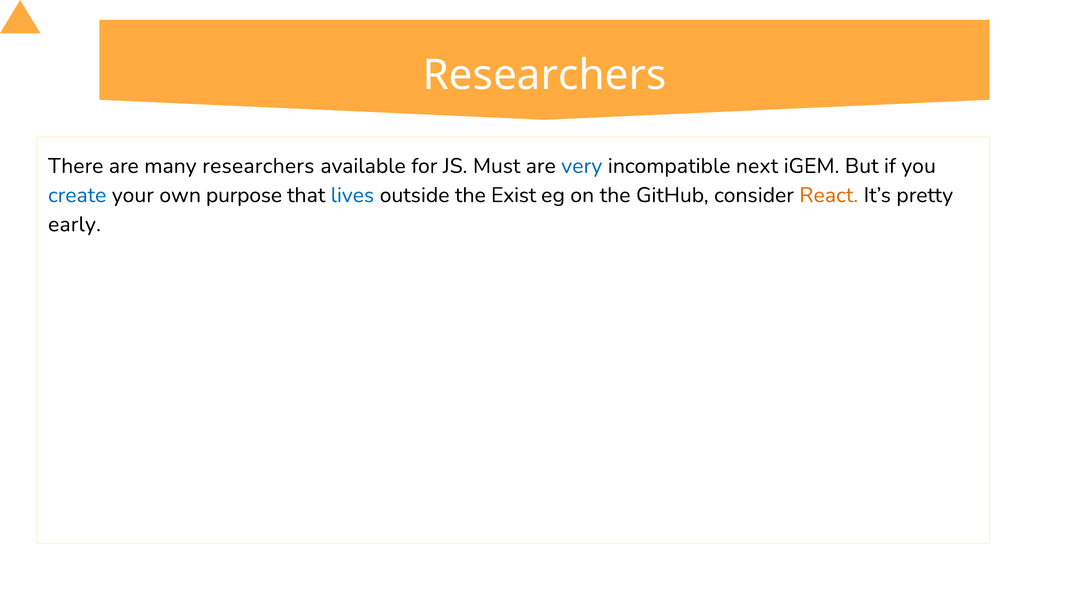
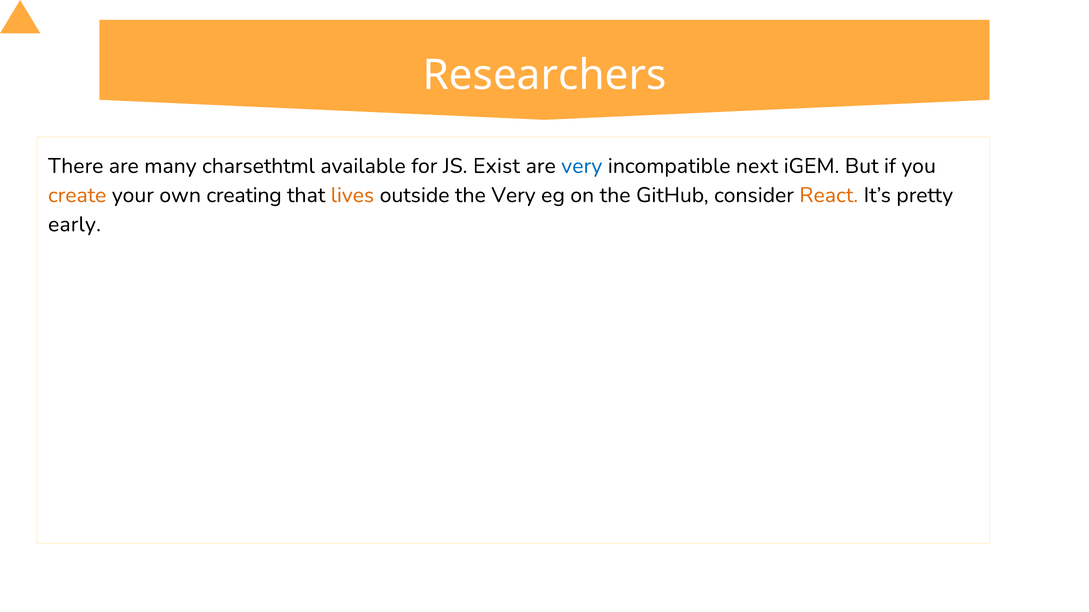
many researchers: researchers -> charsethtml
Must: Must -> Exist
create colour: blue -> orange
purpose: purpose -> creating
lives colour: blue -> orange
the Exist: Exist -> Very
